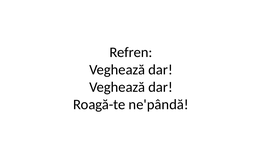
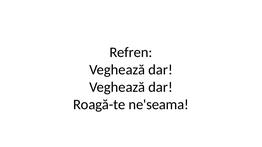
ne'pândă: ne'pândă -> ne'seama
